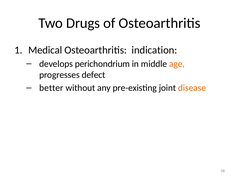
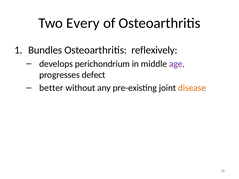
Drugs: Drugs -> Every
Medical: Medical -> Bundles
indication: indication -> reflexively
age colour: orange -> purple
